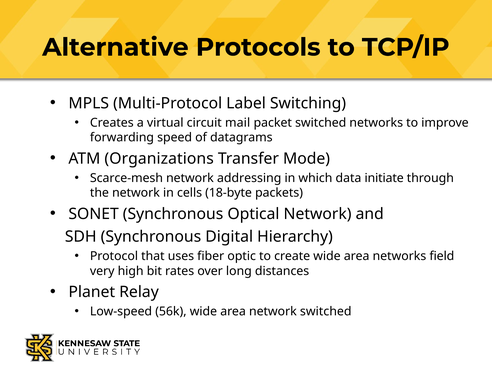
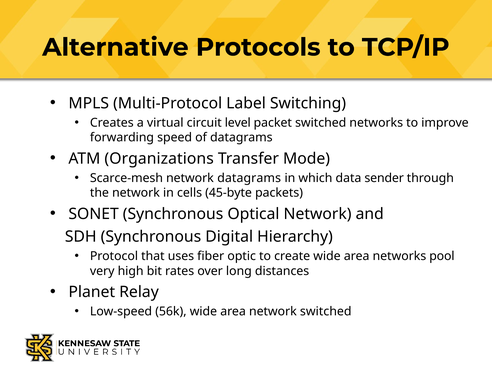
mail: mail -> level
network addressing: addressing -> datagrams
initiate: initiate -> sender
18-byte: 18-byte -> 45-byte
field: field -> pool
